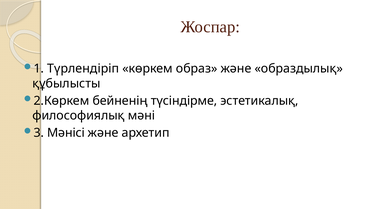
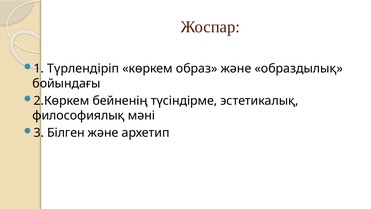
құбылысты: құбылысты -> бойындағы
Мәнісі: Мәнісі -> Білген
